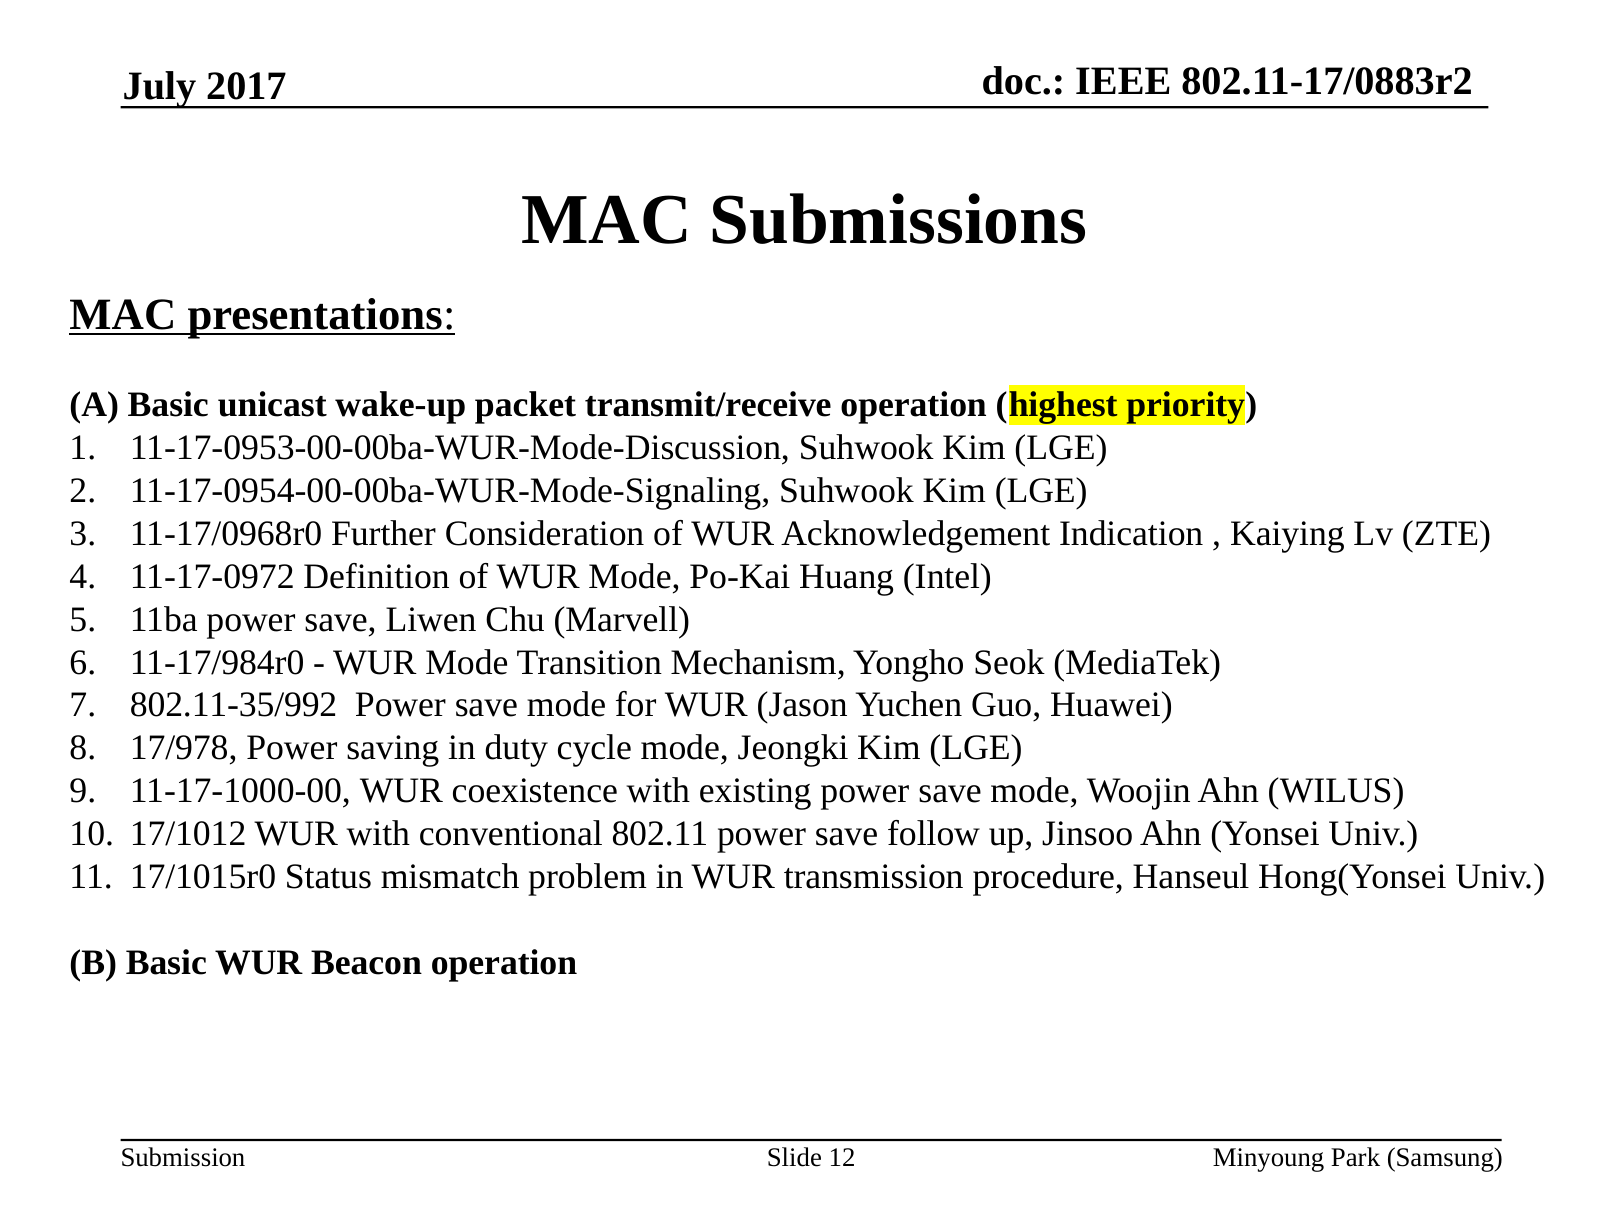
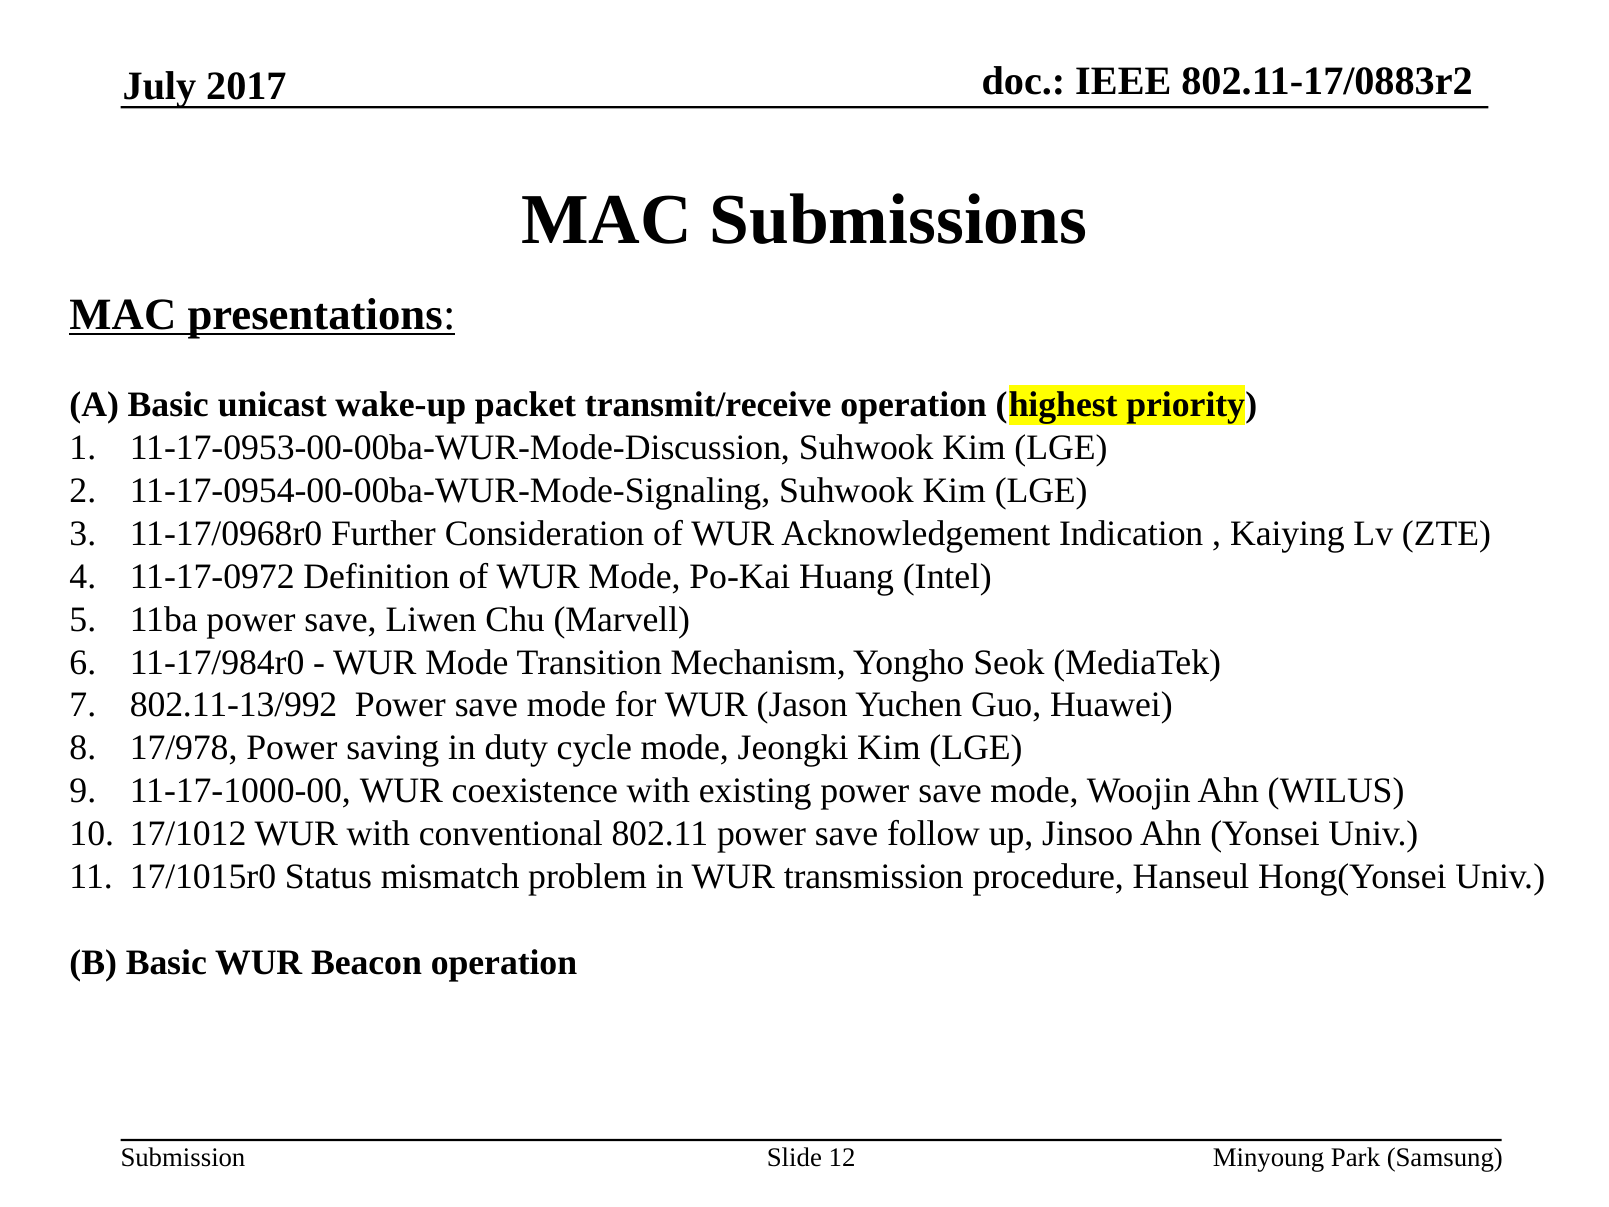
802.11-35/992: 802.11-35/992 -> 802.11-13/992
